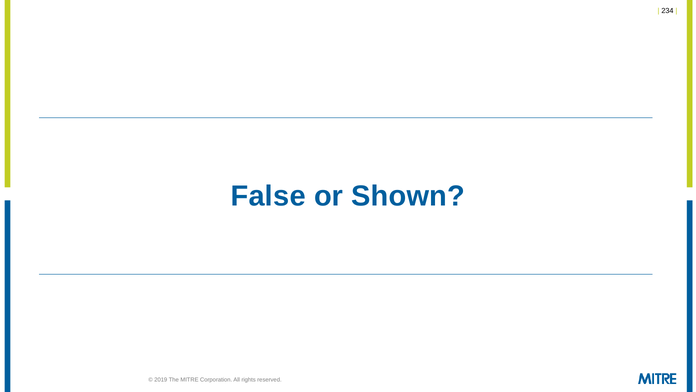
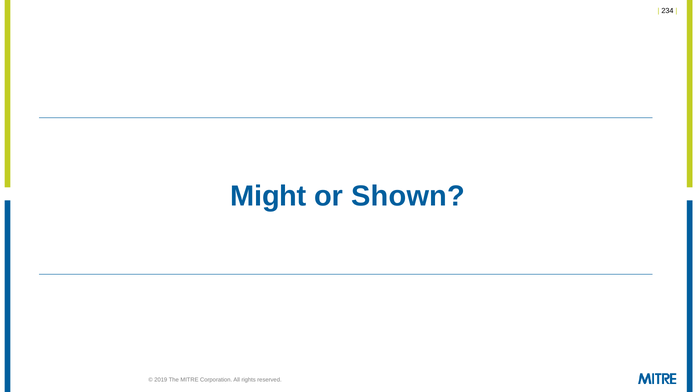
False: False -> Might
